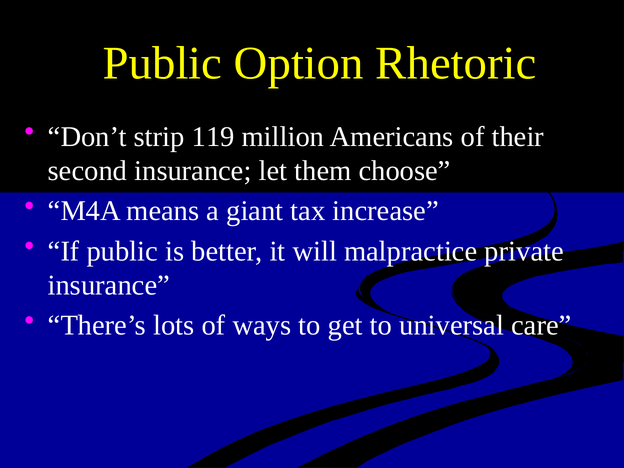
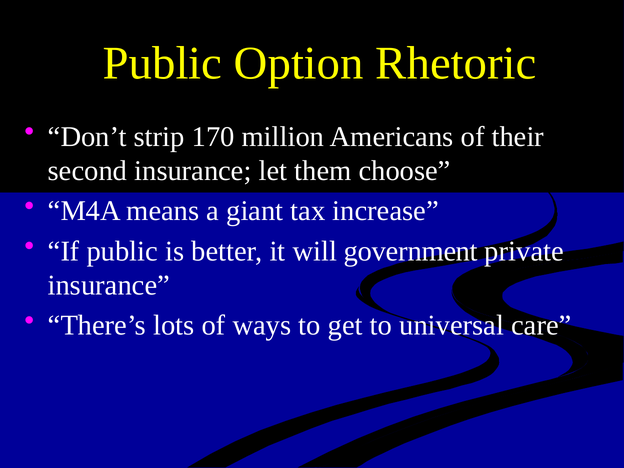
119: 119 -> 170
malpractice: malpractice -> government
